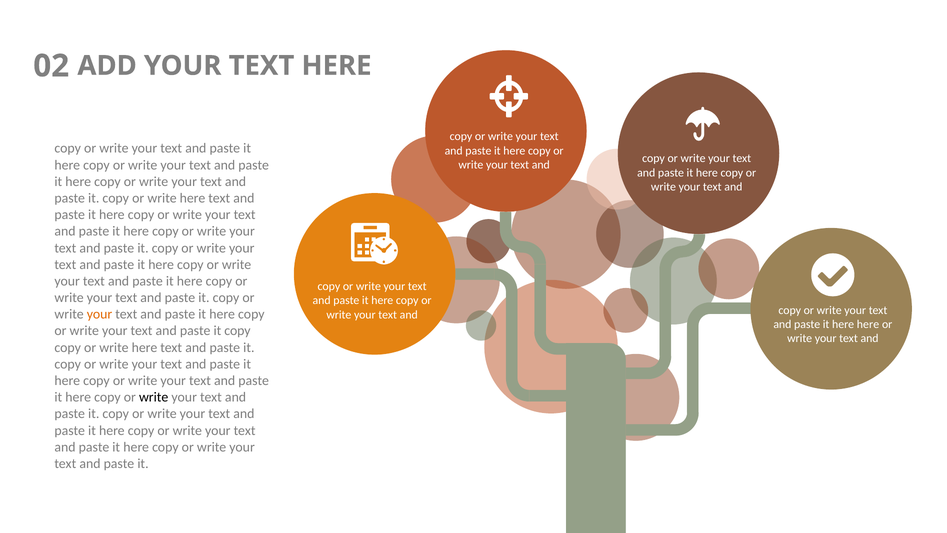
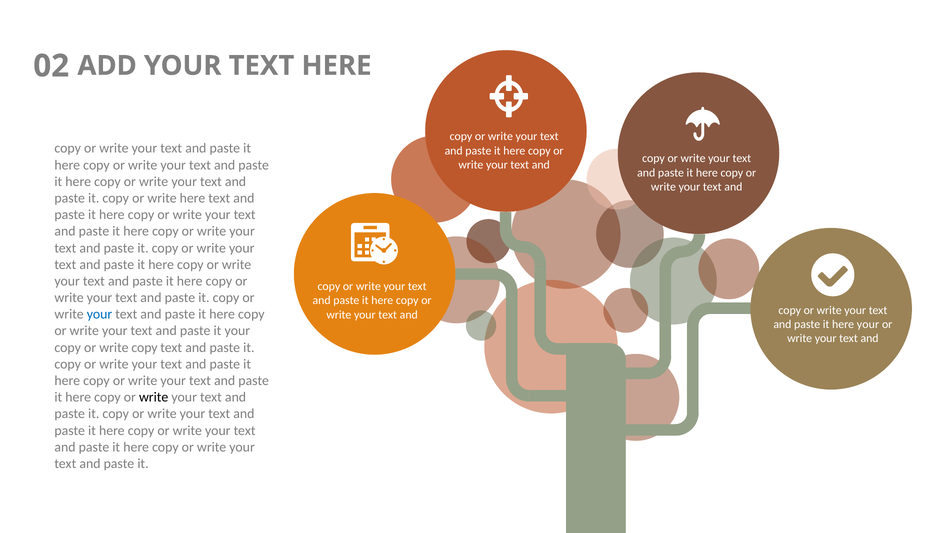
your at (100, 314) colour: orange -> blue
here here: here -> your
copy at (237, 331): copy -> your
here at (144, 347): here -> copy
